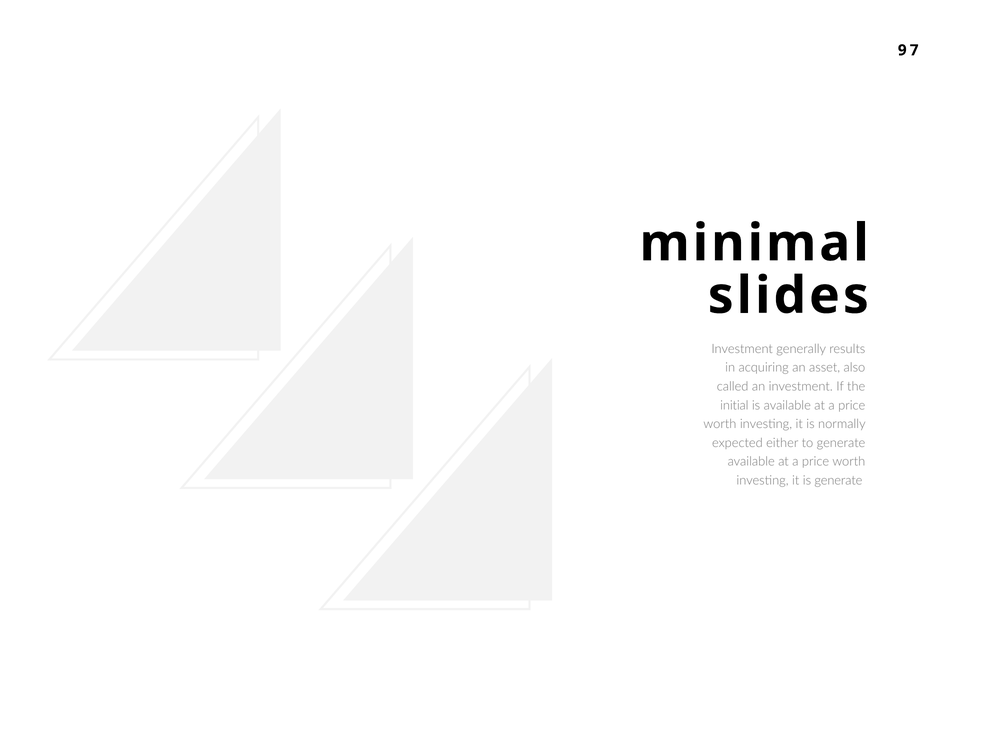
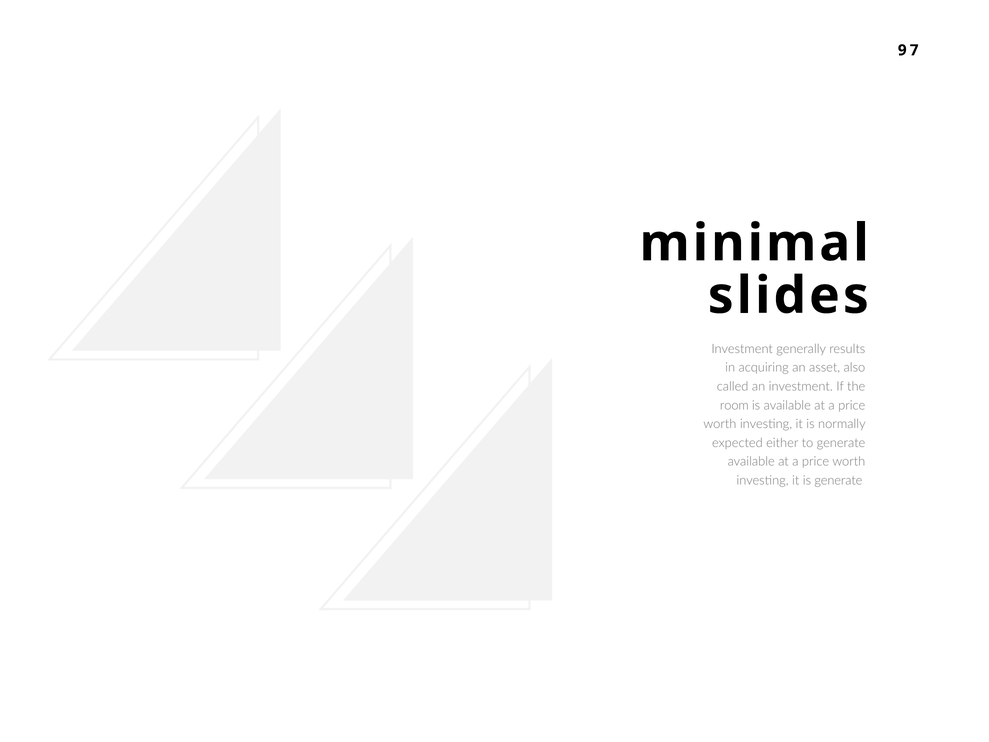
initial: initial -> room
